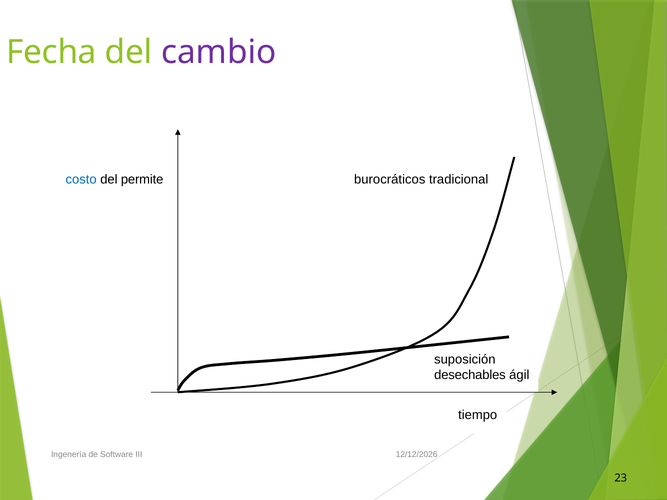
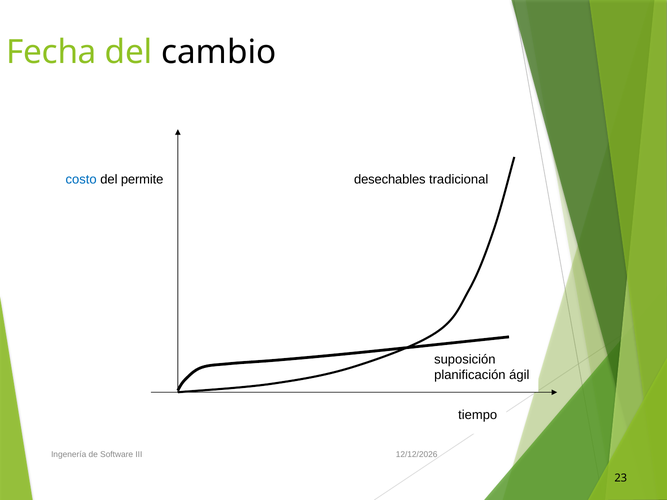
cambio colour: purple -> black
burocráticos: burocráticos -> desechables
desechables: desechables -> planificación
